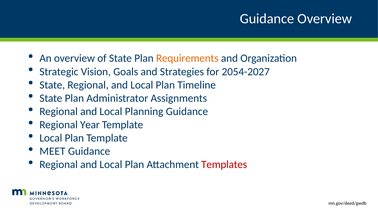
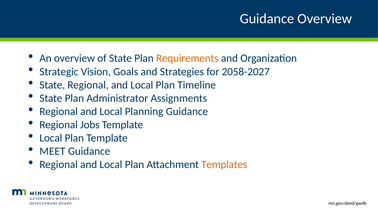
2054-2027: 2054-2027 -> 2058-2027
Year: Year -> Jobs
Templates colour: red -> orange
